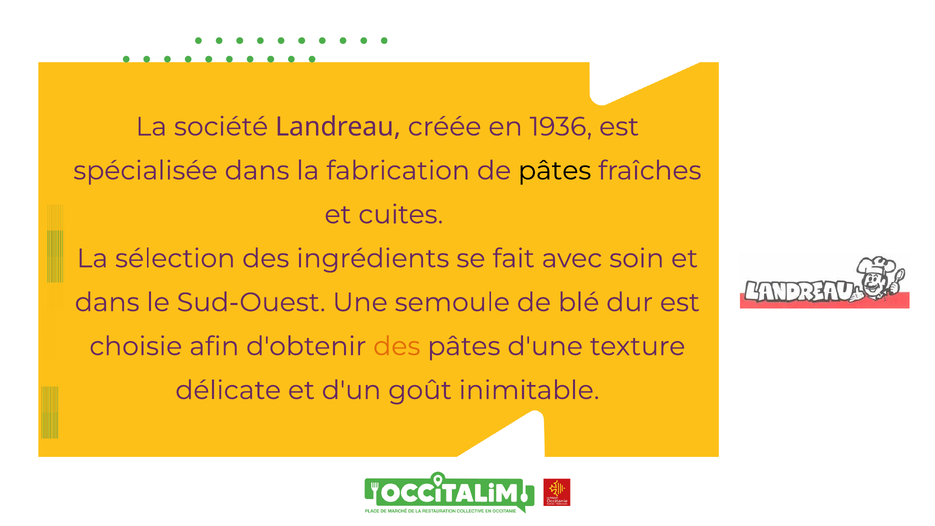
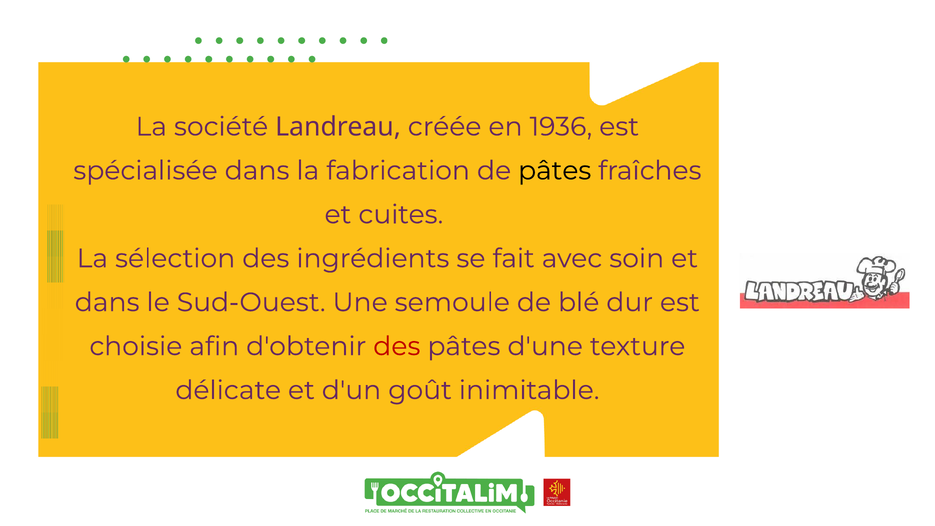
des at (397, 346) colour: orange -> red
